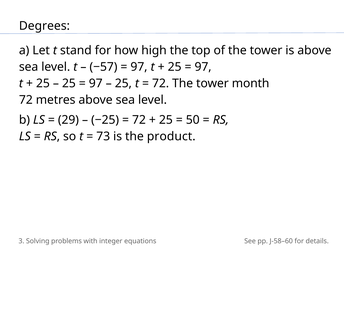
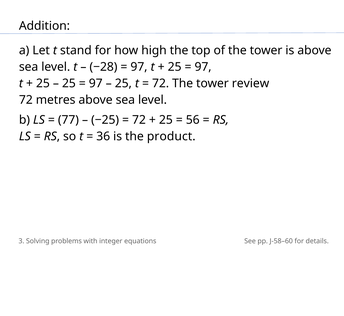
Degrees: Degrees -> Addition
−57: −57 -> −28
month: month -> review
29: 29 -> 77
50: 50 -> 56
73: 73 -> 36
